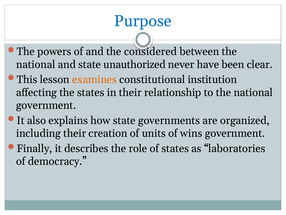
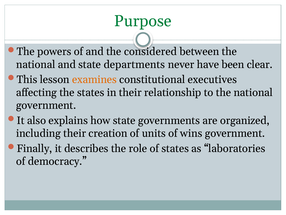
Purpose colour: blue -> green
unauthorized: unauthorized -> departments
institution: institution -> executives
